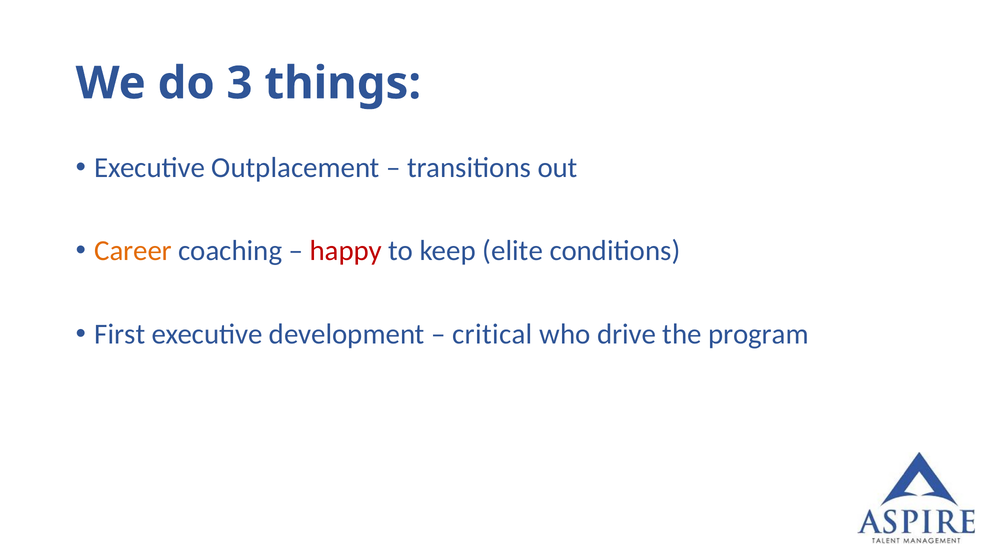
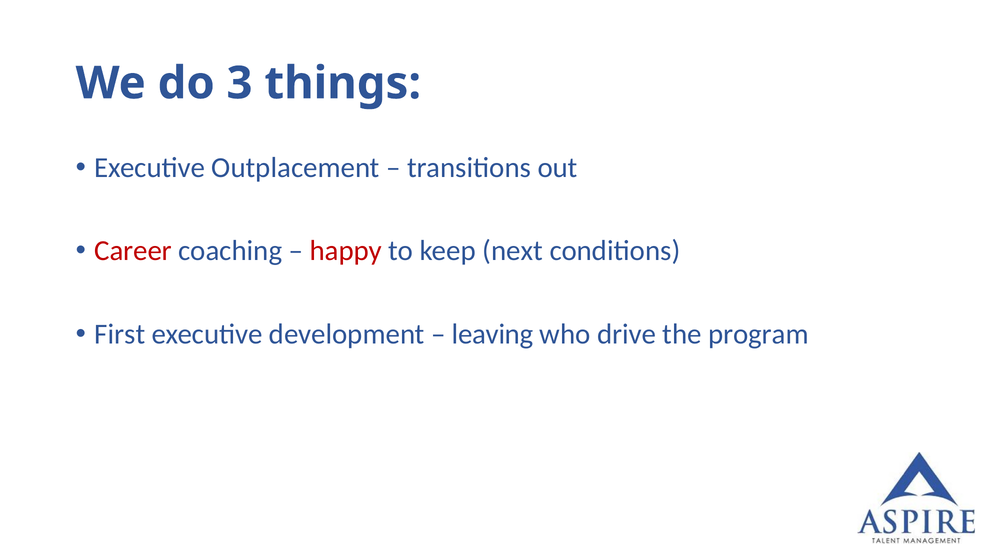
Career colour: orange -> red
elite: elite -> next
critical: critical -> leaving
